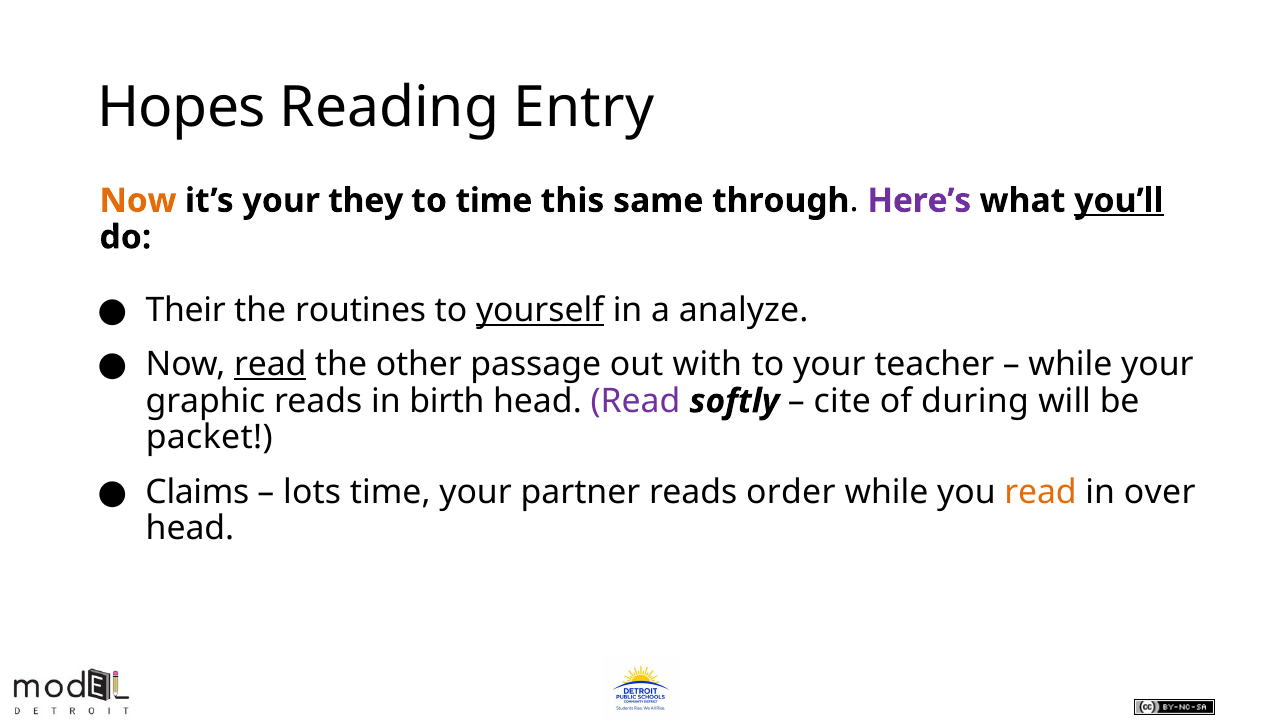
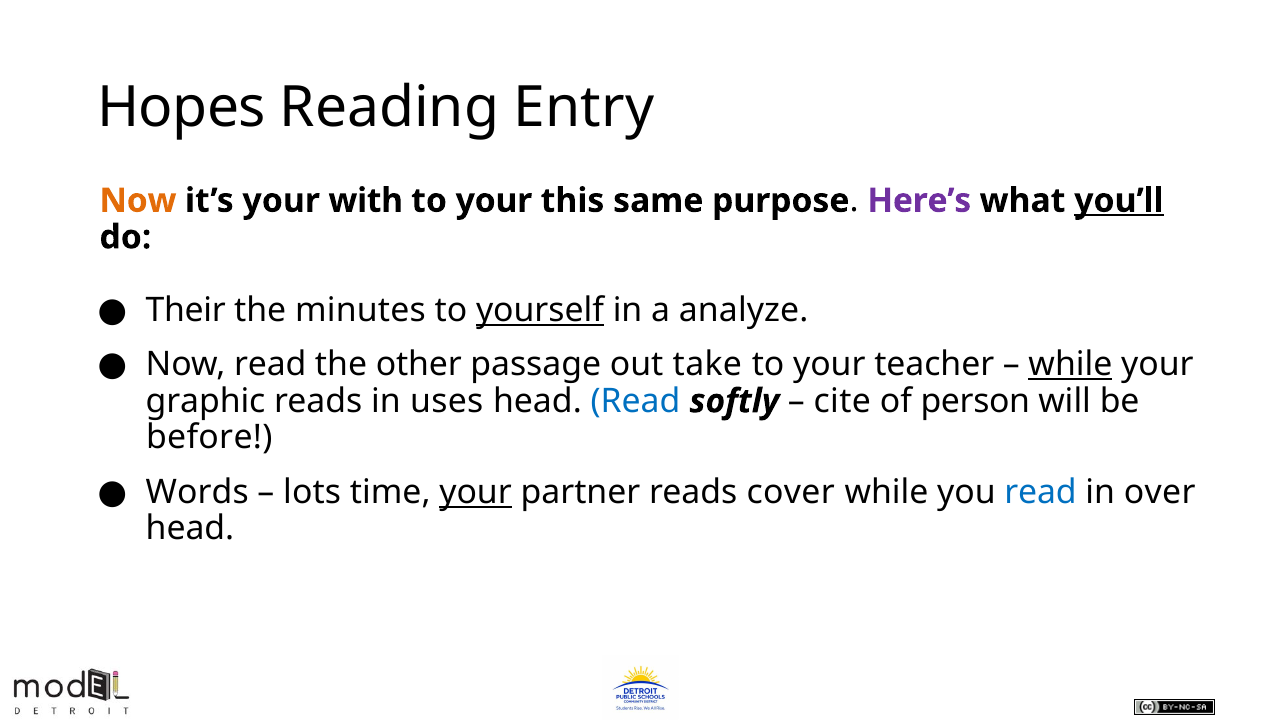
they: they -> with
time at (494, 201): time -> your
through: through -> purpose
routines: routines -> minutes
read at (270, 364) underline: present -> none
with: with -> take
while at (1070, 364) underline: none -> present
birth: birth -> uses
Read at (635, 401) colour: purple -> blue
during: during -> person
packet: packet -> before
Claims: Claims -> Words
your at (476, 492) underline: none -> present
order: order -> cover
read at (1041, 492) colour: orange -> blue
